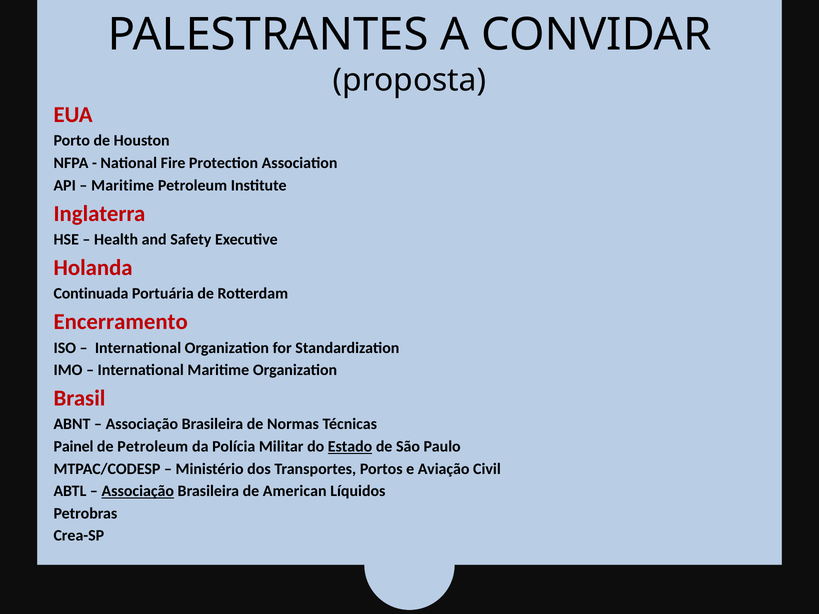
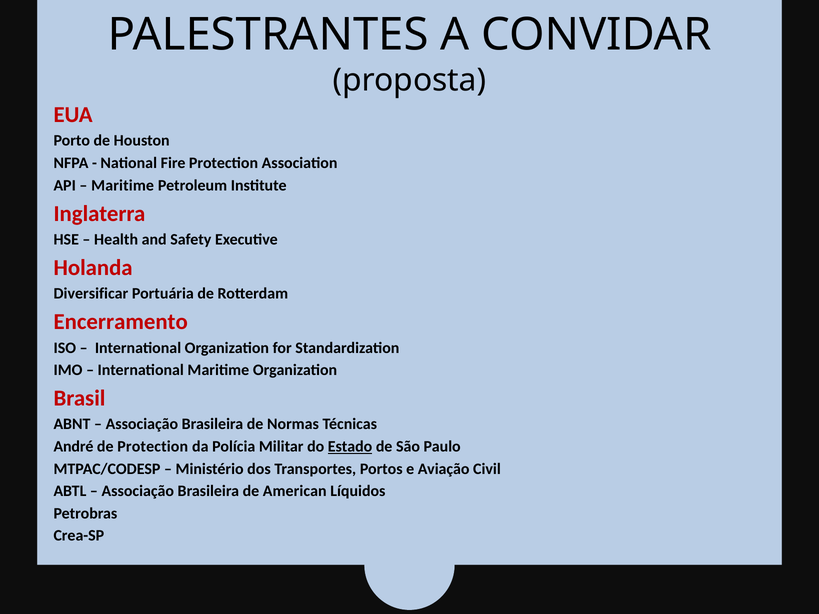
Continuada: Continuada -> Diversificar
Painel: Painel -> André
de Petroleum: Petroleum -> Protection
Associação at (138, 491) underline: present -> none
